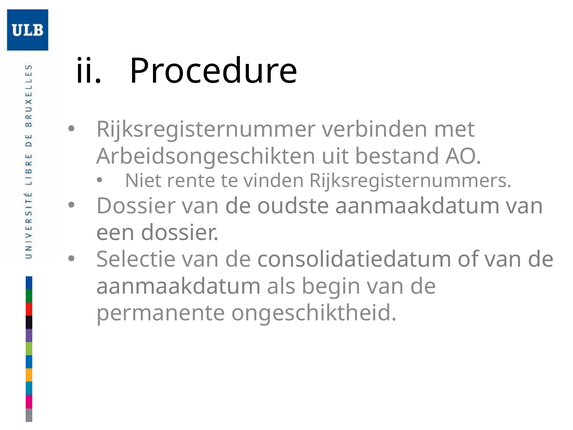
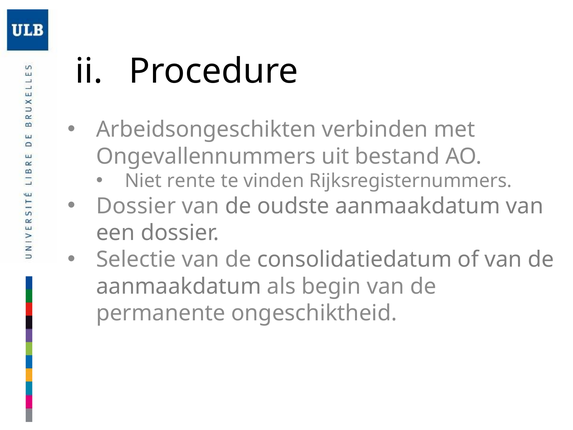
Rijksregisternummer: Rijksregisternummer -> Arbeidsongeschikten
Arbeidsongeschikten: Arbeidsongeschikten -> Ongevallennummers
